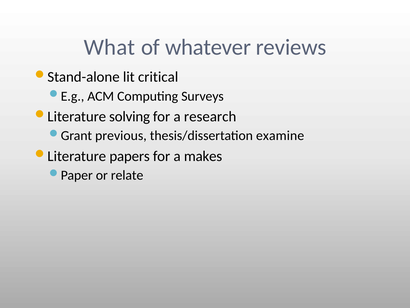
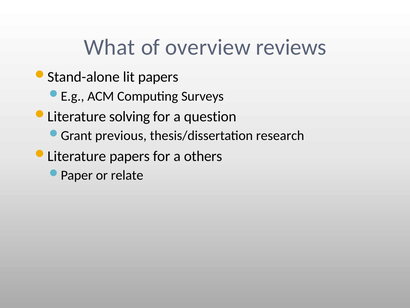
whatever: whatever -> overview
lit critical: critical -> papers
research: research -> question
examine: examine -> research
makes: makes -> others
